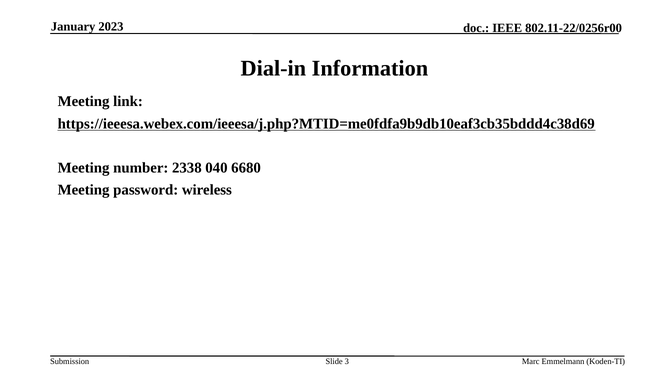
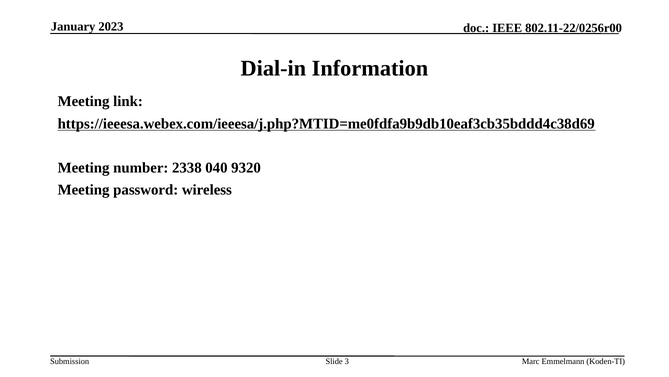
6680: 6680 -> 9320
